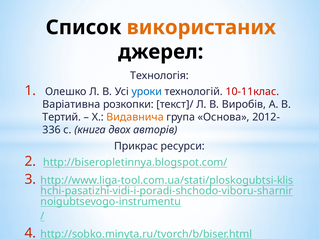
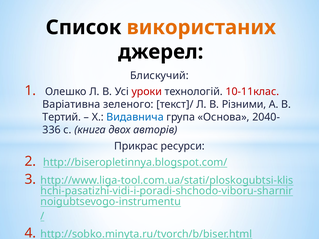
Технологія: Технологія -> Блискучий
уроки colour: blue -> red
розкопки: розкопки -> зеленого
Виробів: Виробів -> Різними
Видавнича colour: orange -> blue
2012-: 2012- -> 2040-
